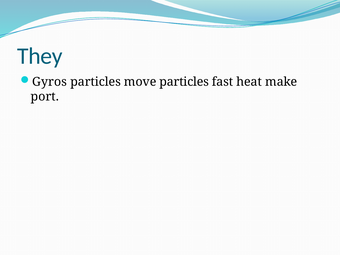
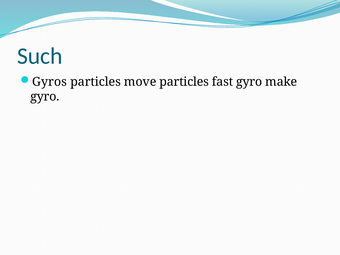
They: They -> Such
fast heat: heat -> gyro
port at (45, 97): port -> gyro
